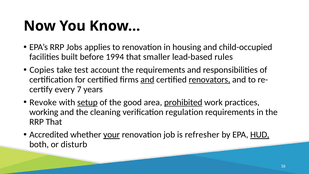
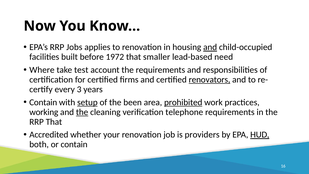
and at (210, 47) underline: none -> present
1994: 1994 -> 1972
rules: rules -> need
Copies: Copies -> Where
and at (147, 80) underline: present -> none
7: 7 -> 3
Revoke at (43, 102): Revoke -> Contain
good: good -> been
the at (82, 112) underline: none -> present
regulation: regulation -> telephone
your underline: present -> none
refresher: refresher -> providers
or disturb: disturb -> contain
